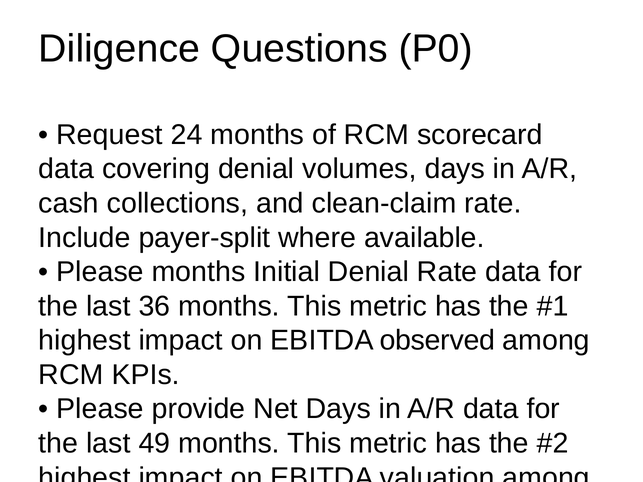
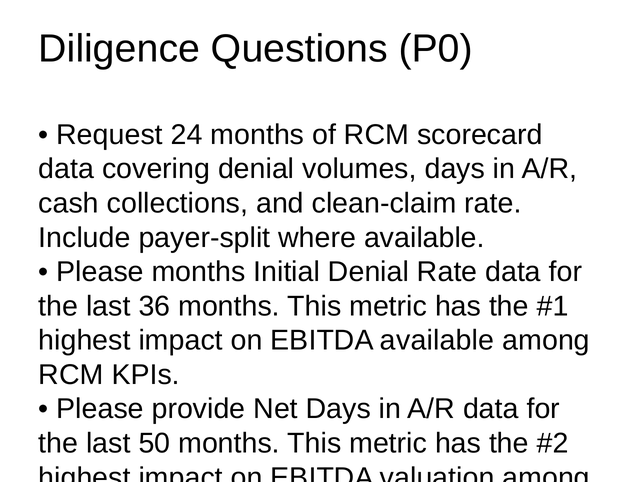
EBITDA observed: observed -> available
49: 49 -> 50
